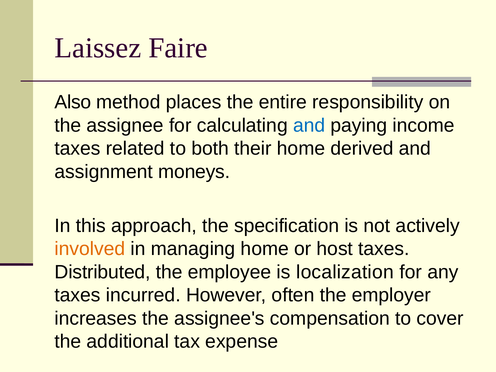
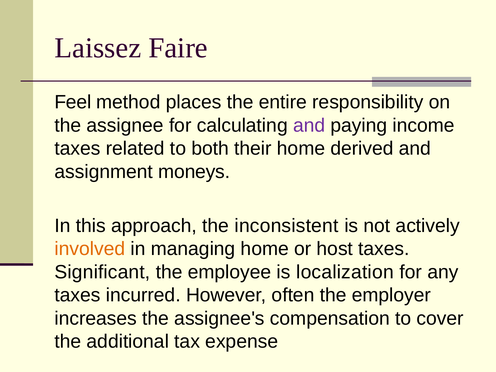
Also: Also -> Feel
and at (309, 125) colour: blue -> purple
specification: specification -> inconsistent
Distributed: Distributed -> Significant
